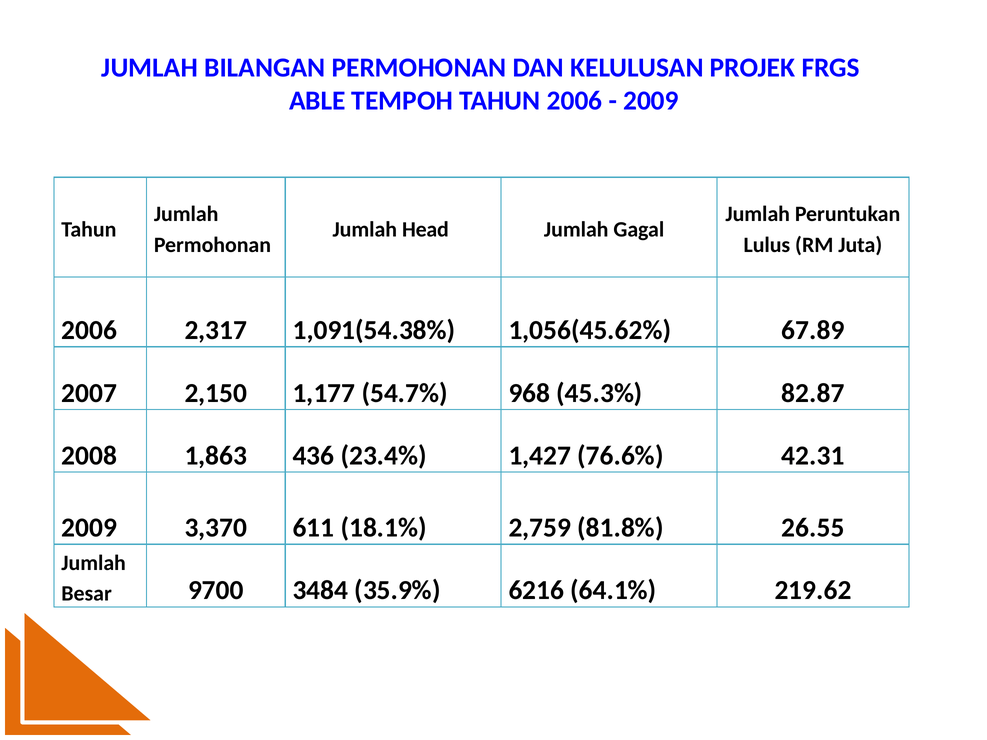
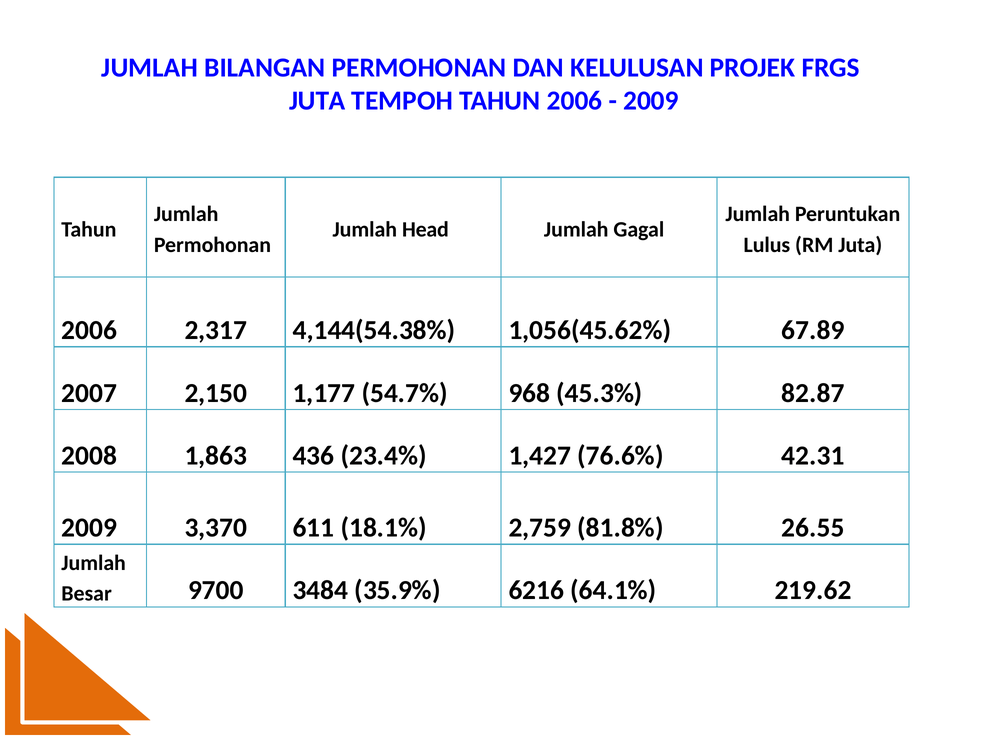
ABLE at (317, 101): ABLE -> JUTA
1,091(54.38%: 1,091(54.38% -> 4,144(54.38%
